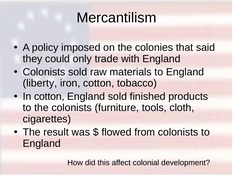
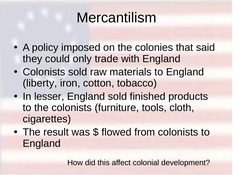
In cotton: cotton -> lesser
